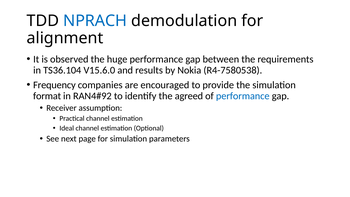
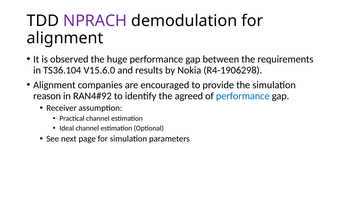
NPRACH colour: blue -> purple
R4-7580538: R4-7580538 -> R4-1906298
Frequency at (54, 85): Frequency -> Alignment
format: format -> reason
